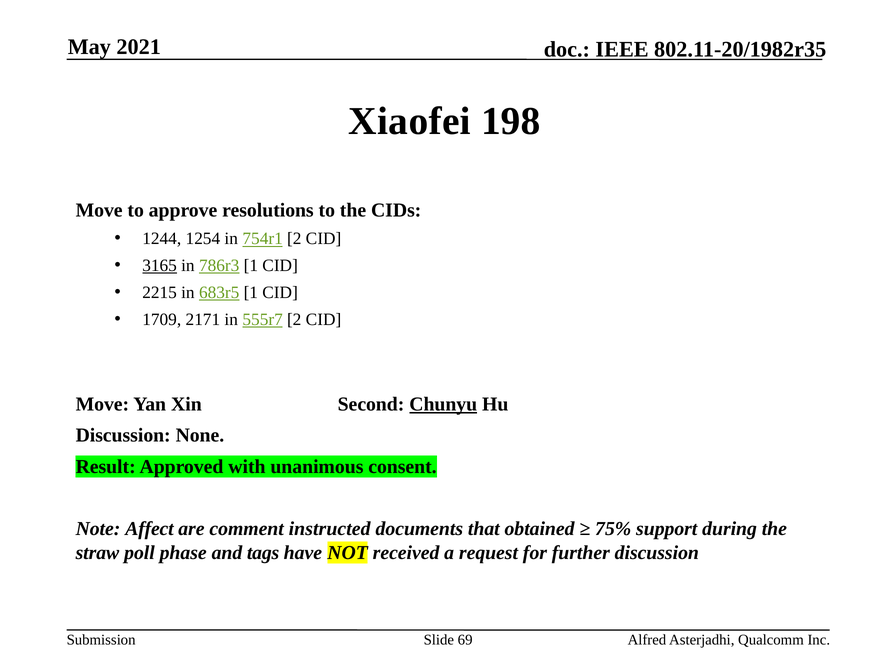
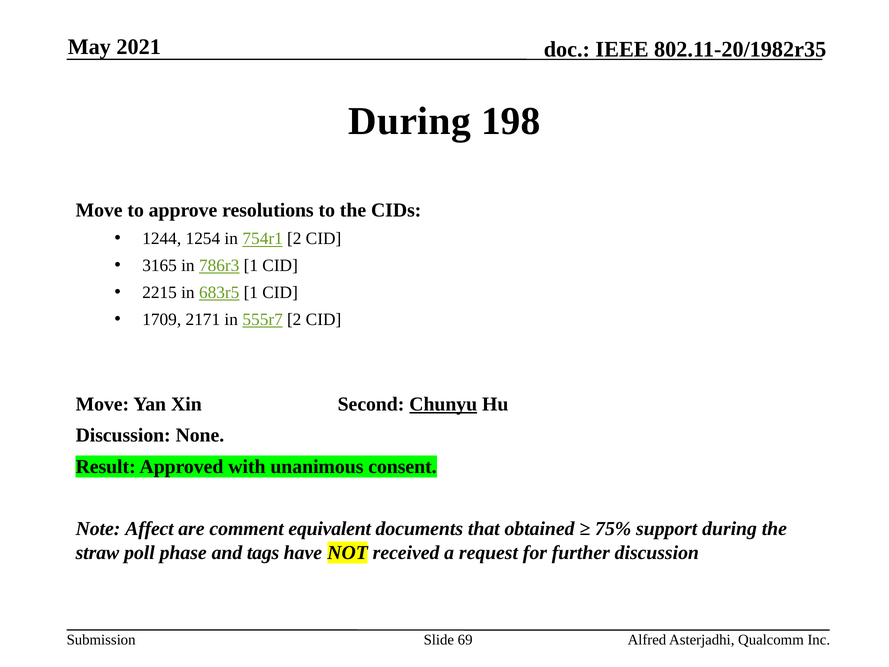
Xiaofei at (410, 121): Xiaofei -> During
3165 underline: present -> none
instructed: instructed -> equivalent
